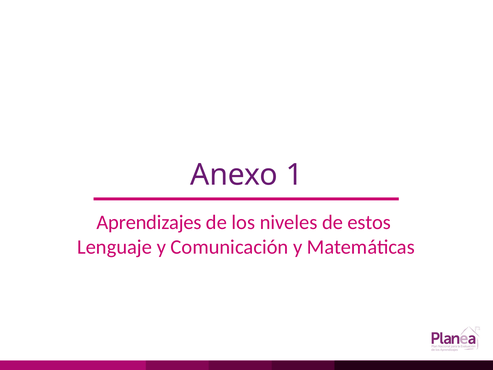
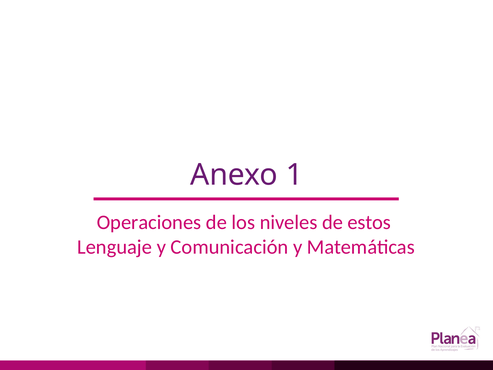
Aprendizajes: Aprendizajes -> Operaciones
